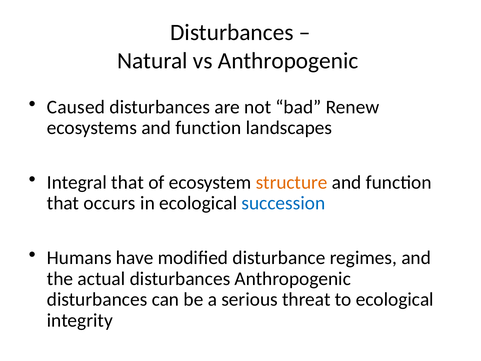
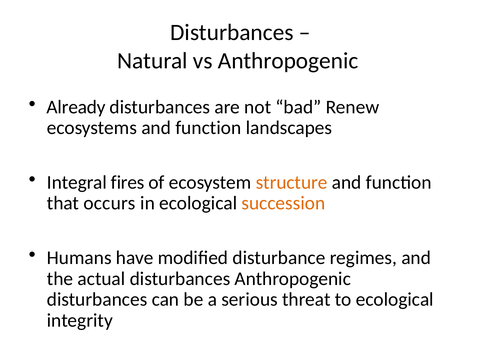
Caused: Caused -> Already
Integral that: that -> fires
succession colour: blue -> orange
